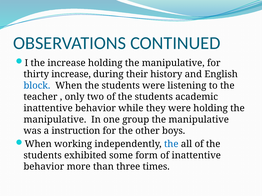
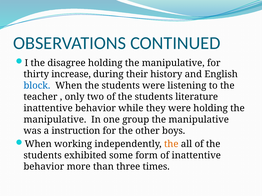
the increase: increase -> disagree
academic: academic -> literature
the at (171, 144) colour: blue -> orange
